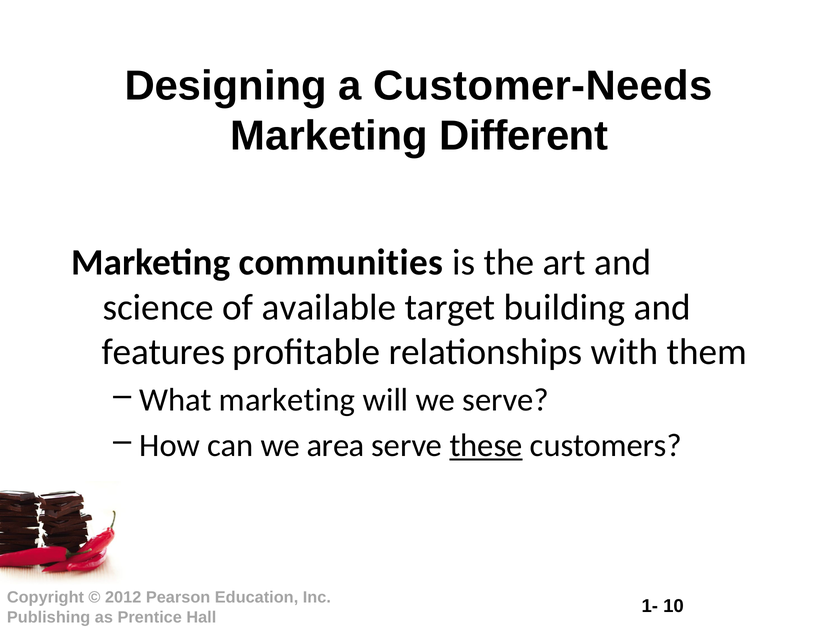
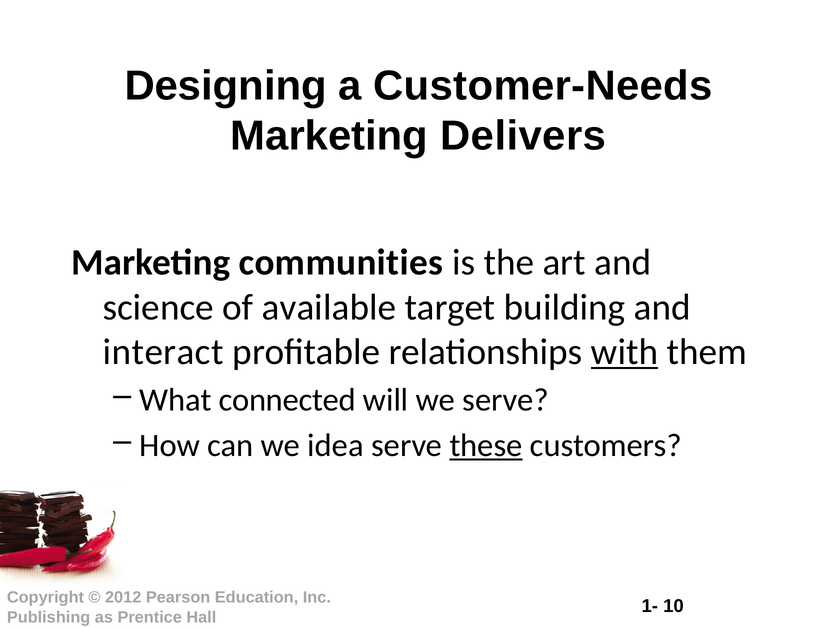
Different: Different -> Delivers
features: features -> interact
with underline: none -> present
What marketing: marketing -> connected
area: area -> idea
